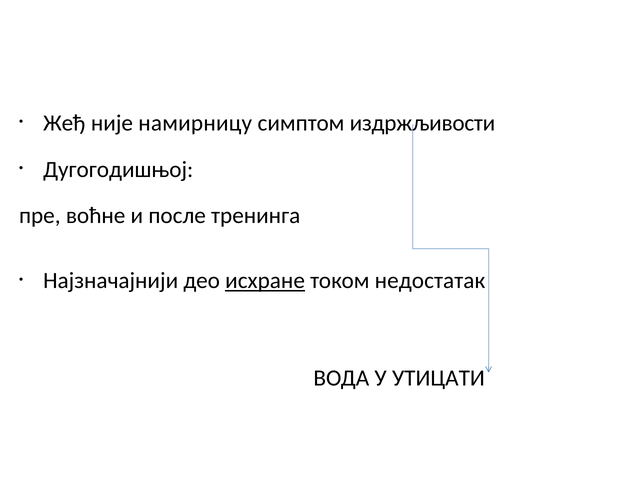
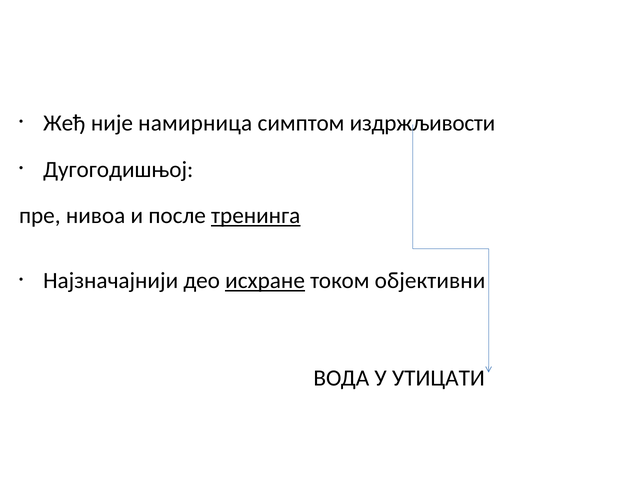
намирницу: намирницу -> намирница
воћне: воћне -> нивоа
тренинга underline: none -> present
недостатак: недостатак -> објективни
